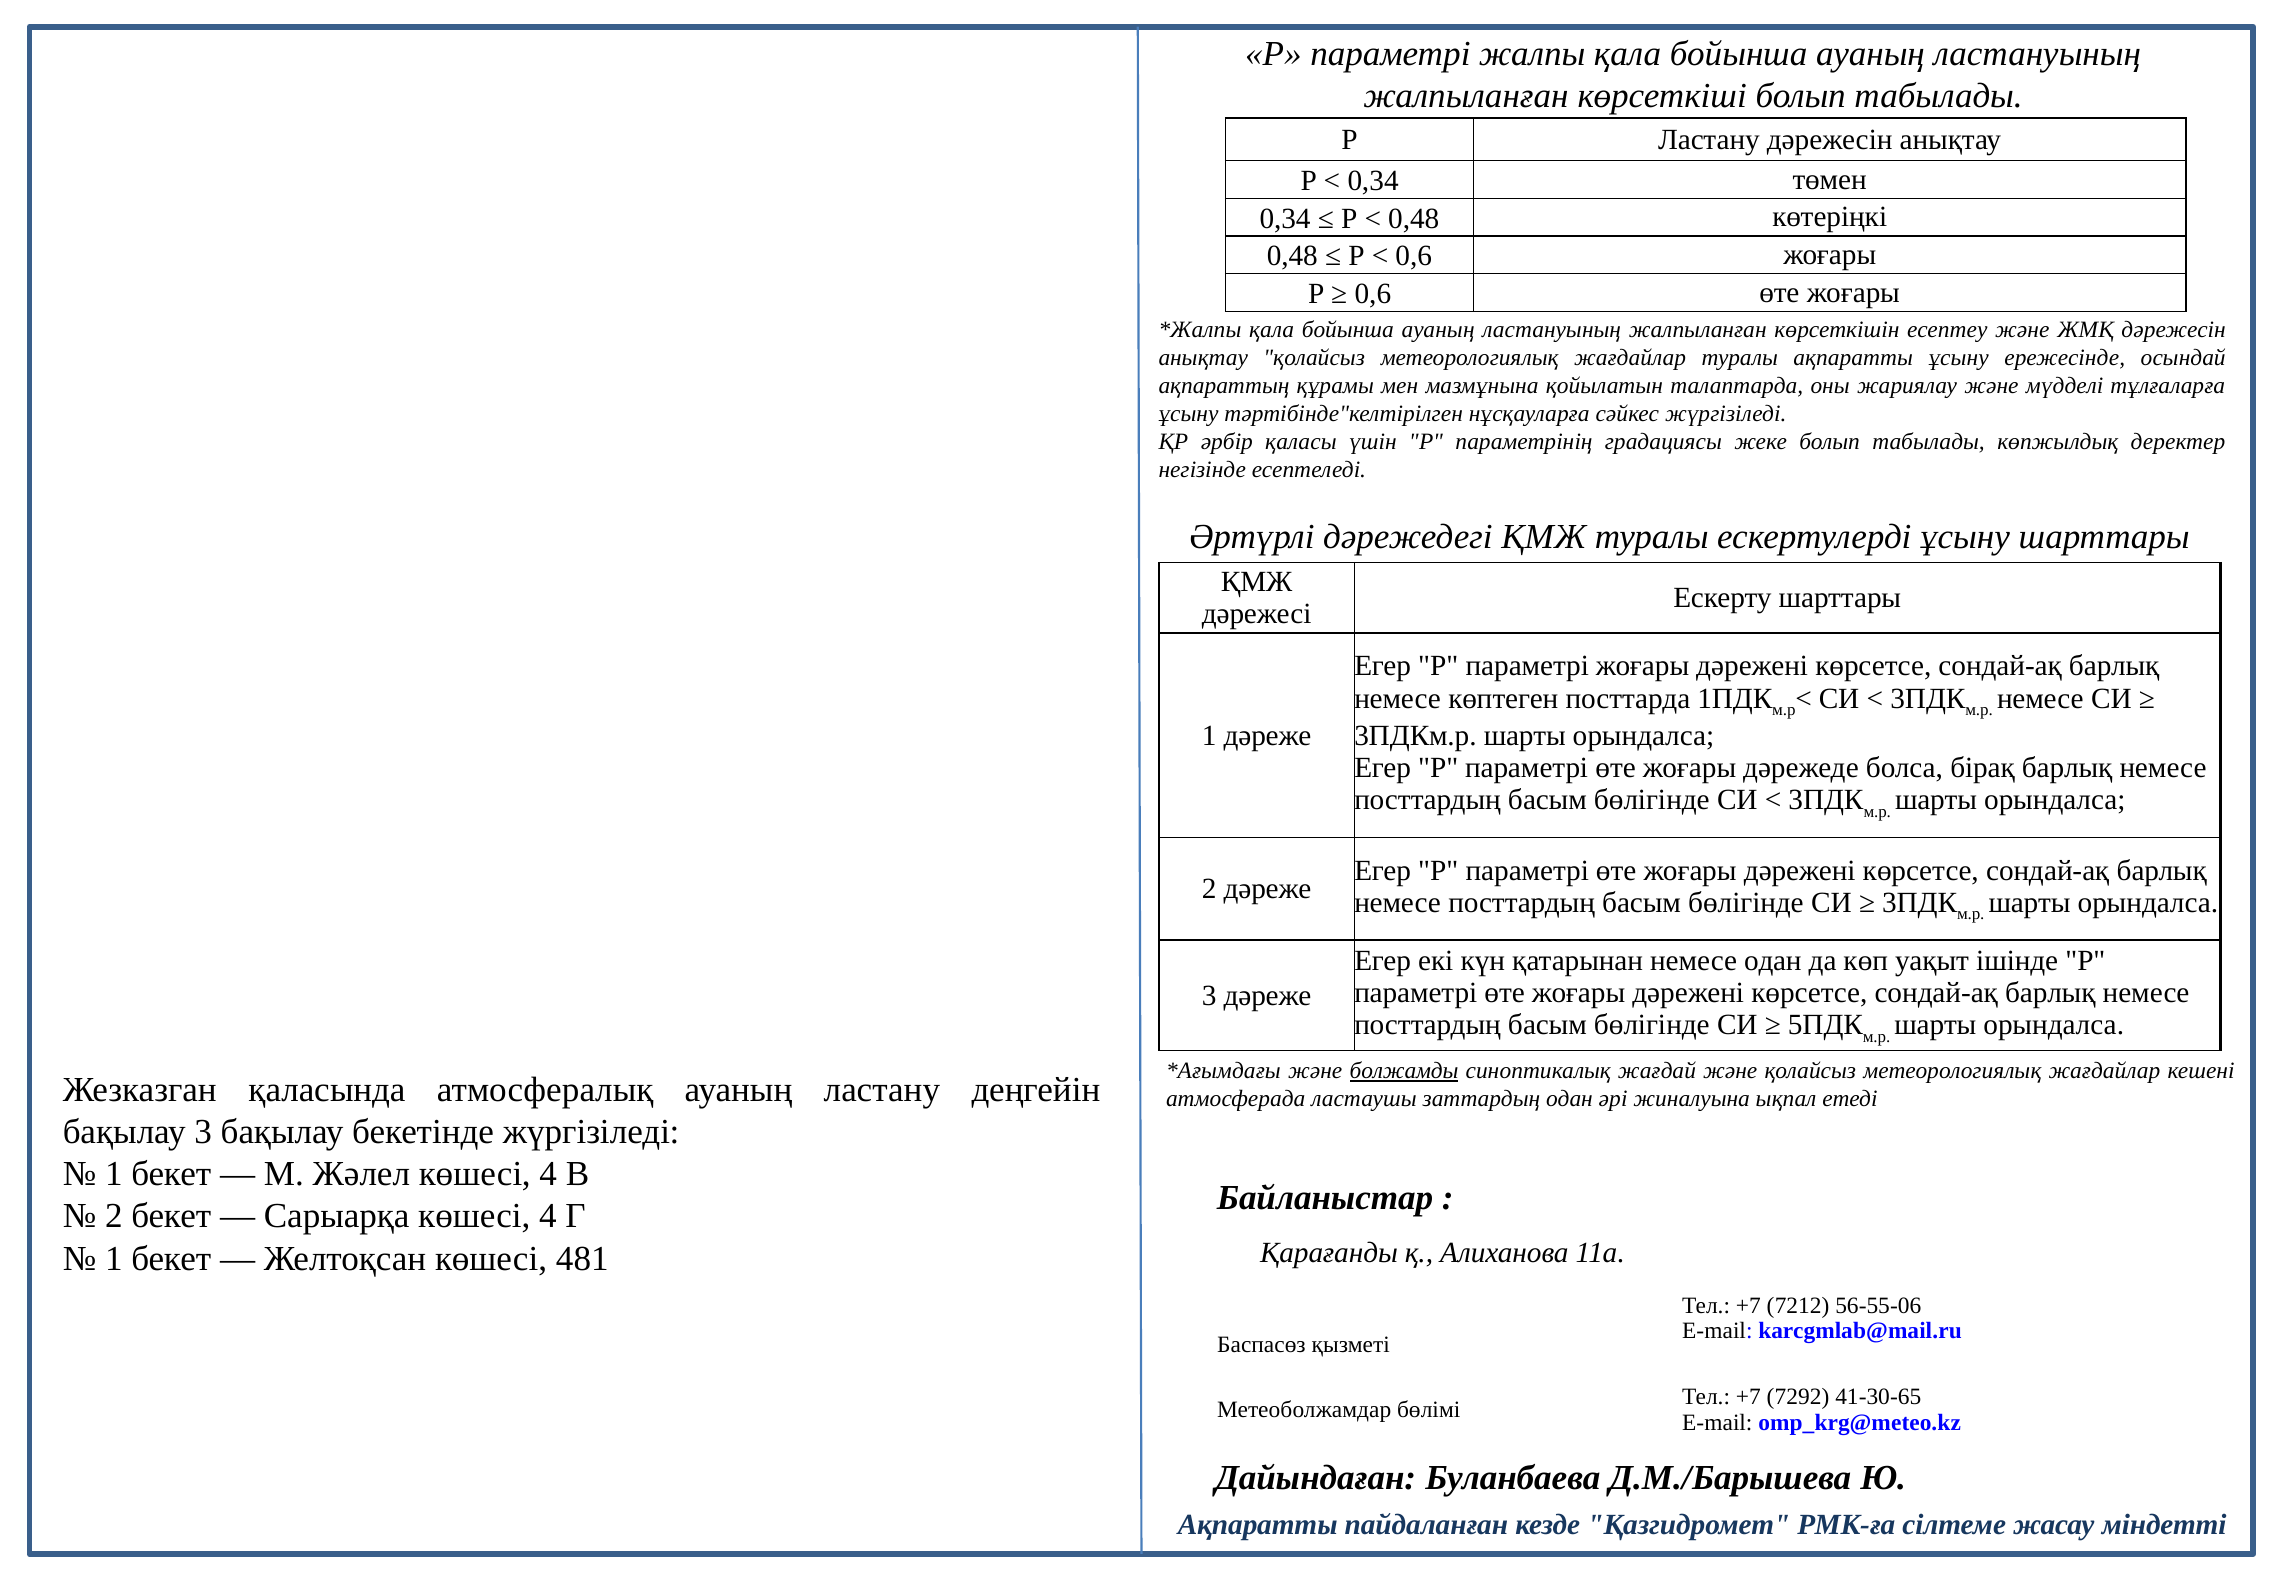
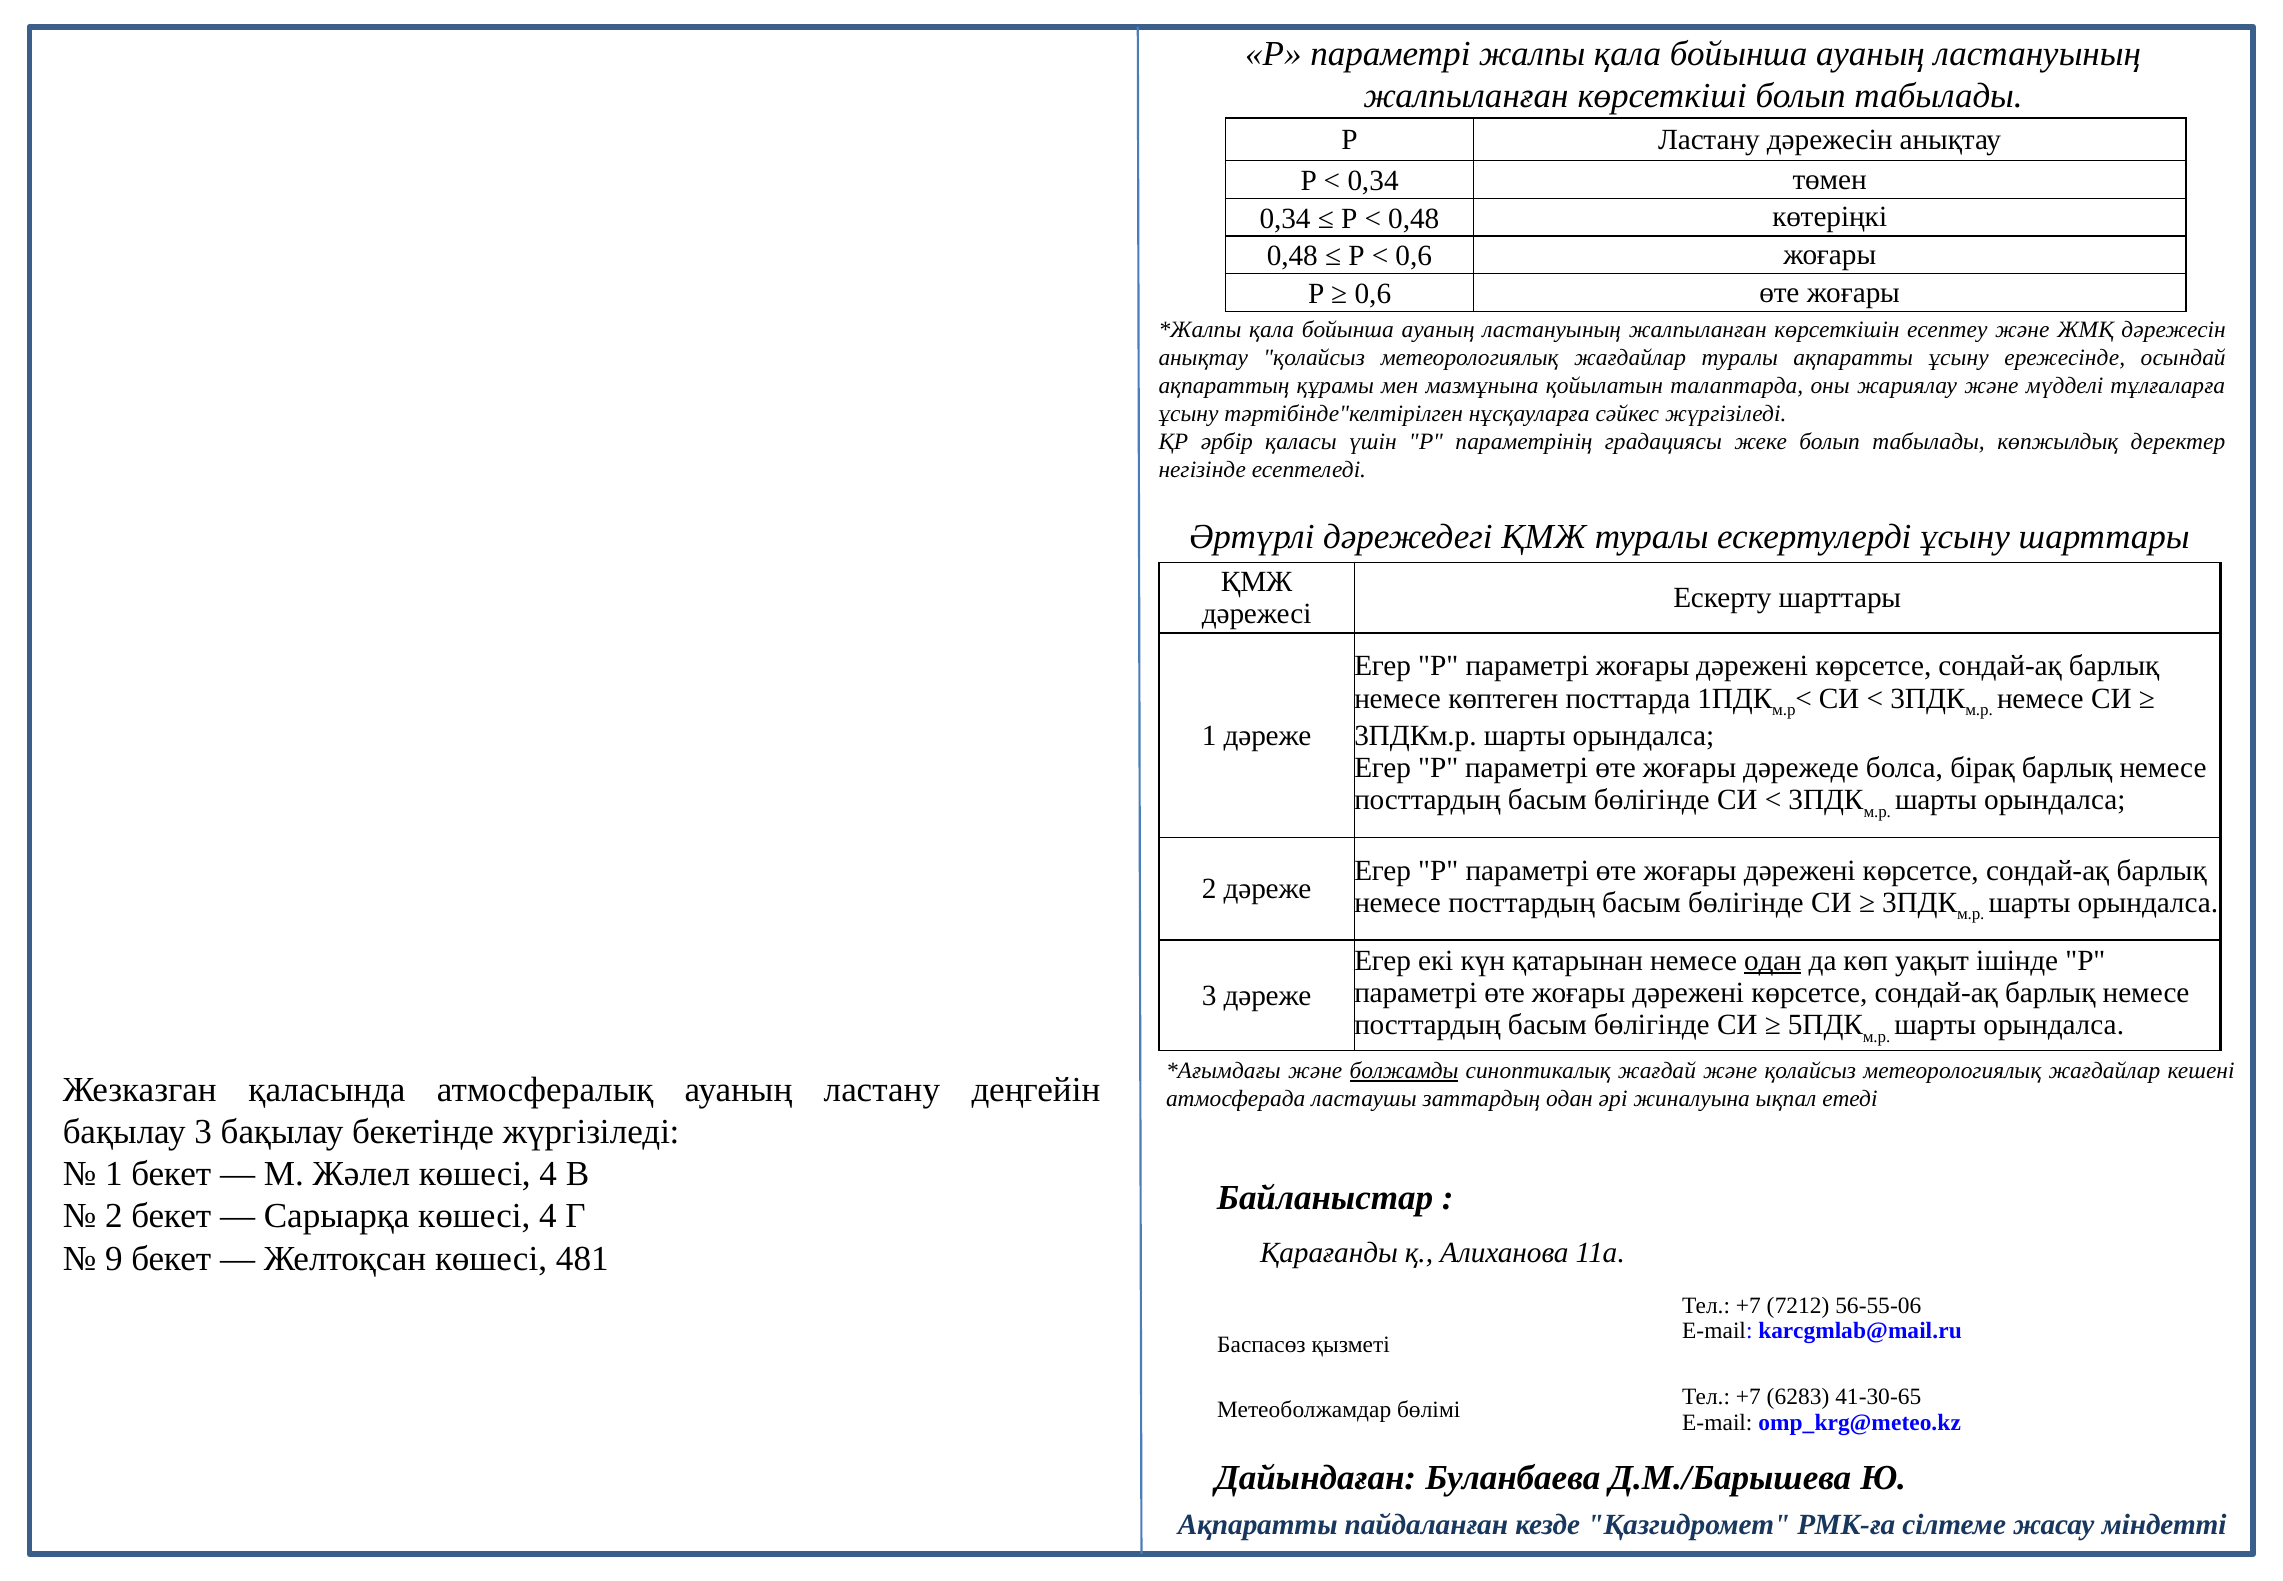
одан at (1773, 960) underline: none -> present
1 at (114, 1258): 1 -> 9
7292: 7292 -> 6283
